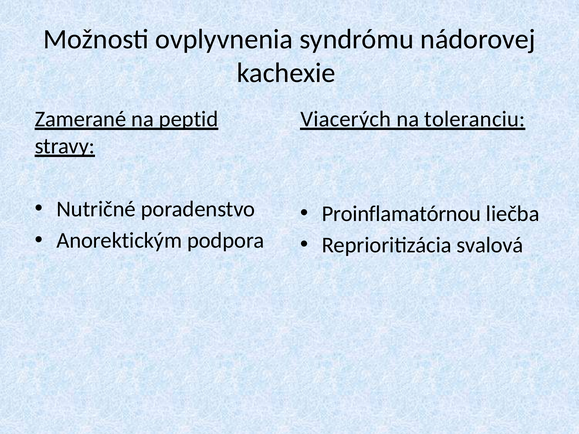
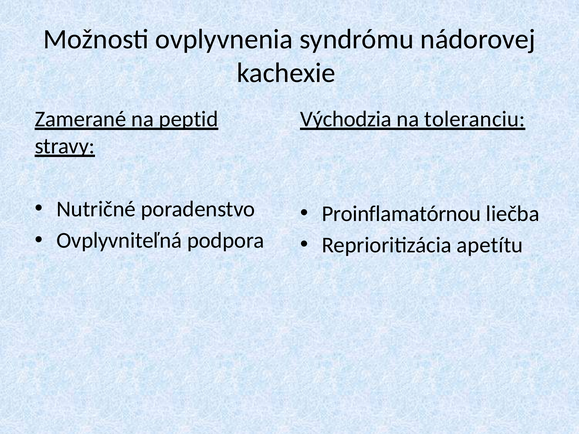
Viacerých: Viacerých -> Východzia
Anorektickým: Anorektickým -> Ovplyvniteľná
svalová: svalová -> apetítu
